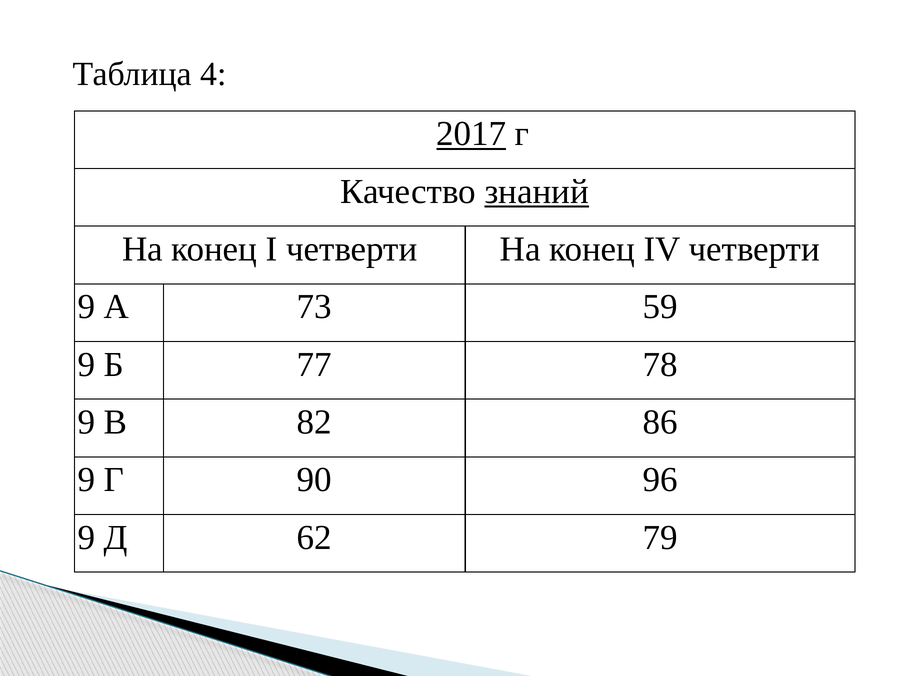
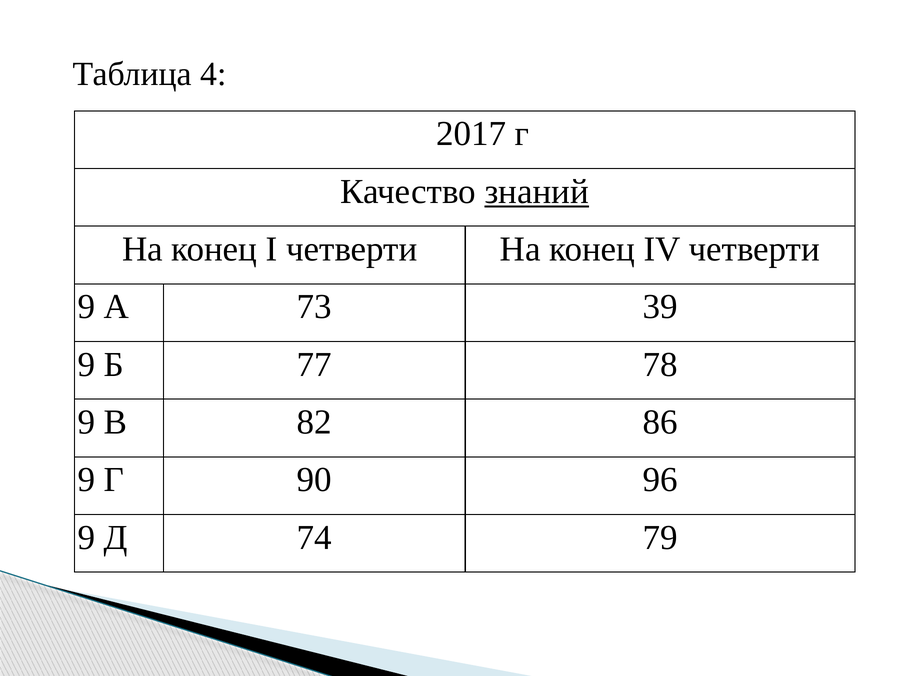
2017 underline: present -> none
59: 59 -> 39
62: 62 -> 74
